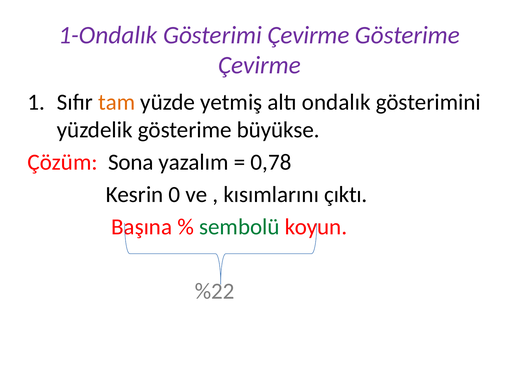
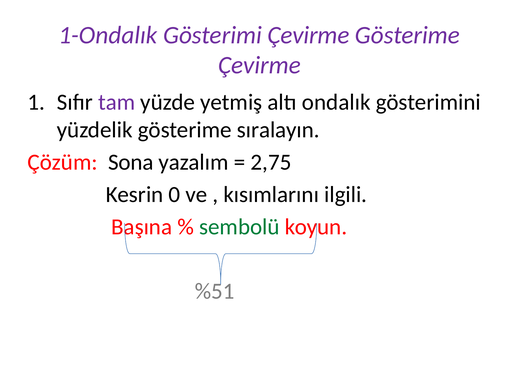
tam colour: orange -> purple
büyükse: büyükse -> sıralayın
0,78: 0,78 -> 2,75
çıktı: çıktı -> ilgili
%22: %22 -> %51
